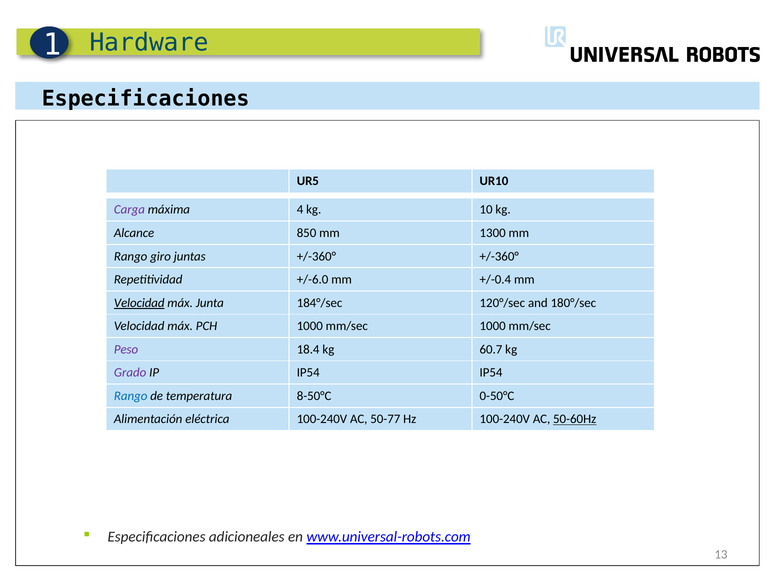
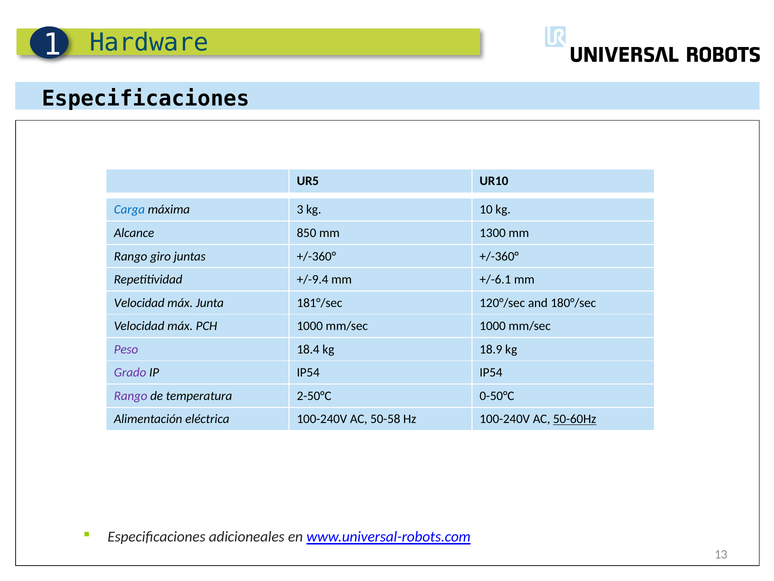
Carga colour: purple -> blue
4: 4 -> 3
+/-6.0: +/-6.0 -> +/-9.4
+/-0.4: +/-0.4 -> +/-6.1
Velocidad at (139, 303) underline: present -> none
184°/sec: 184°/sec -> 181°/sec
60.7: 60.7 -> 18.9
Rango at (131, 396) colour: blue -> purple
8-50°C: 8-50°C -> 2-50°C
50-77: 50-77 -> 50-58
